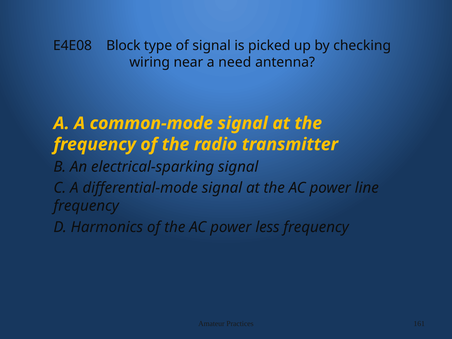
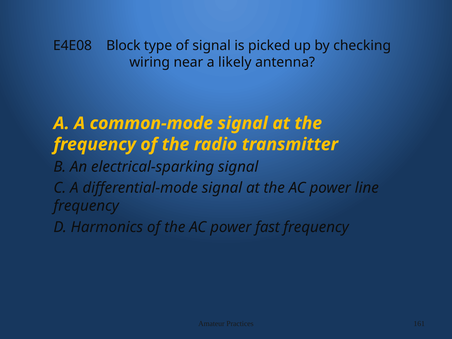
need: need -> likely
less: less -> fast
